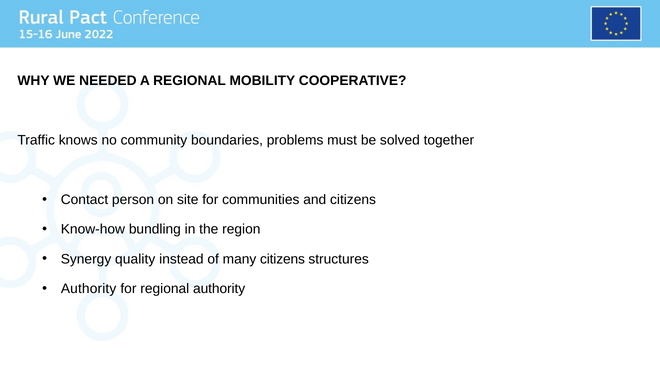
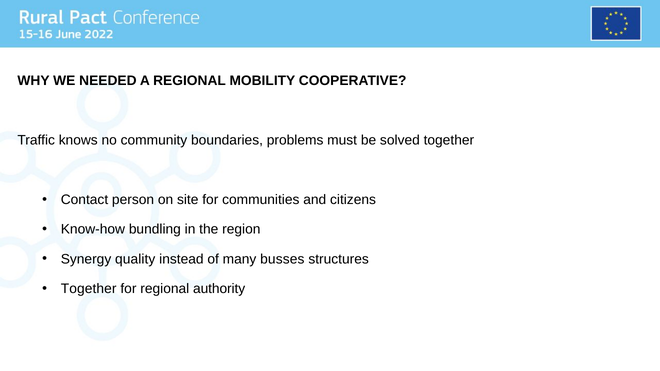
many citizens: citizens -> busses
Authority at (89, 289): Authority -> Together
